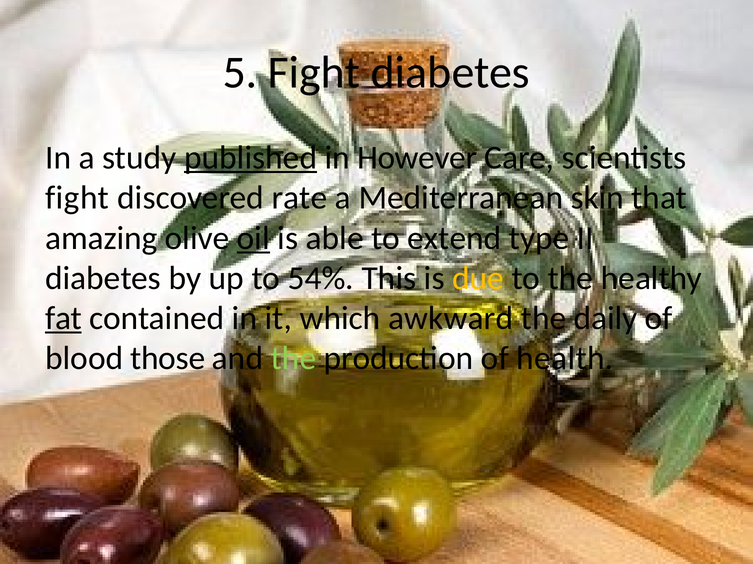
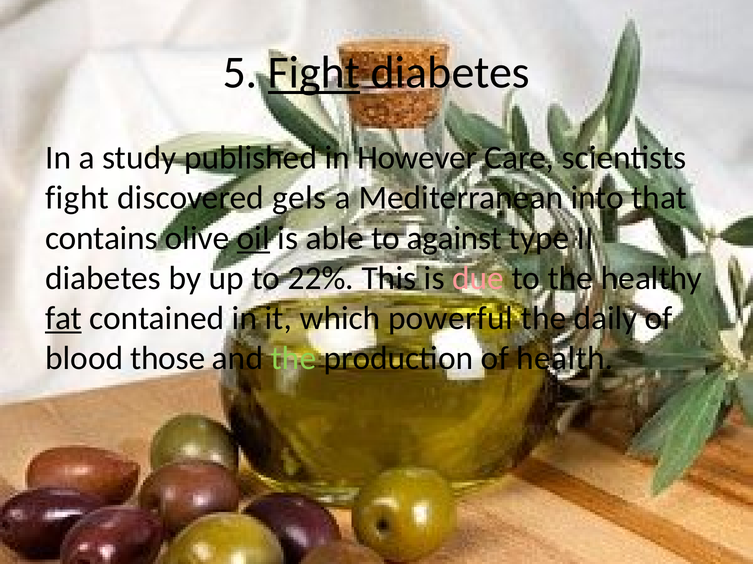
Fight at (314, 73) underline: none -> present
published underline: present -> none
rate: rate -> gels
skin: skin -> into
amazing: amazing -> contains
extend: extend -> against
54%: 54% -> 22%
due colour: yellow -> pink
awkward: awkward -> powerful
